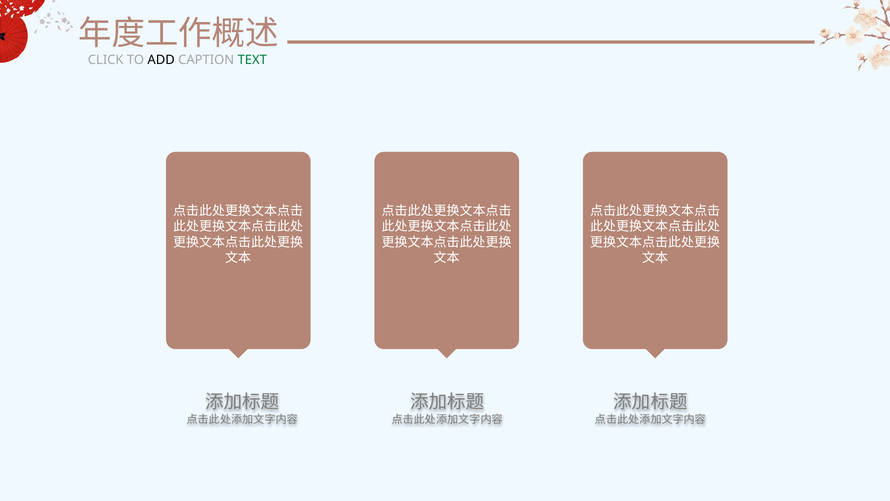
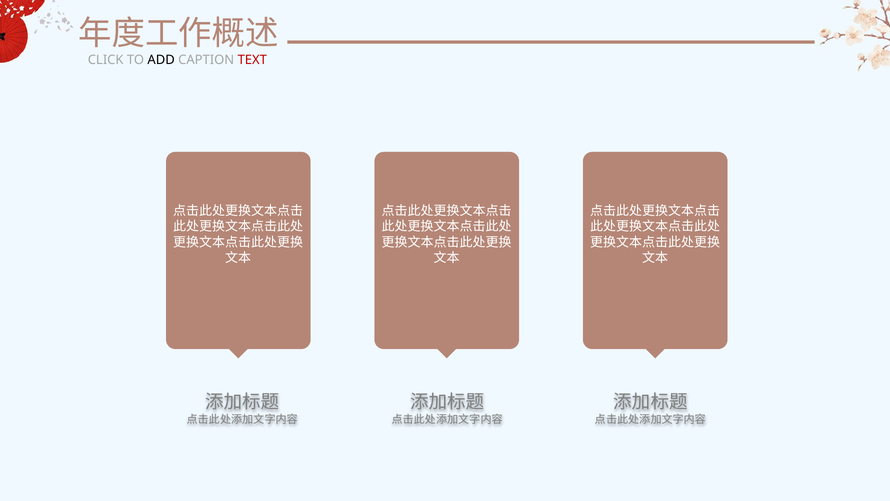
TEXT colour: green -> red
